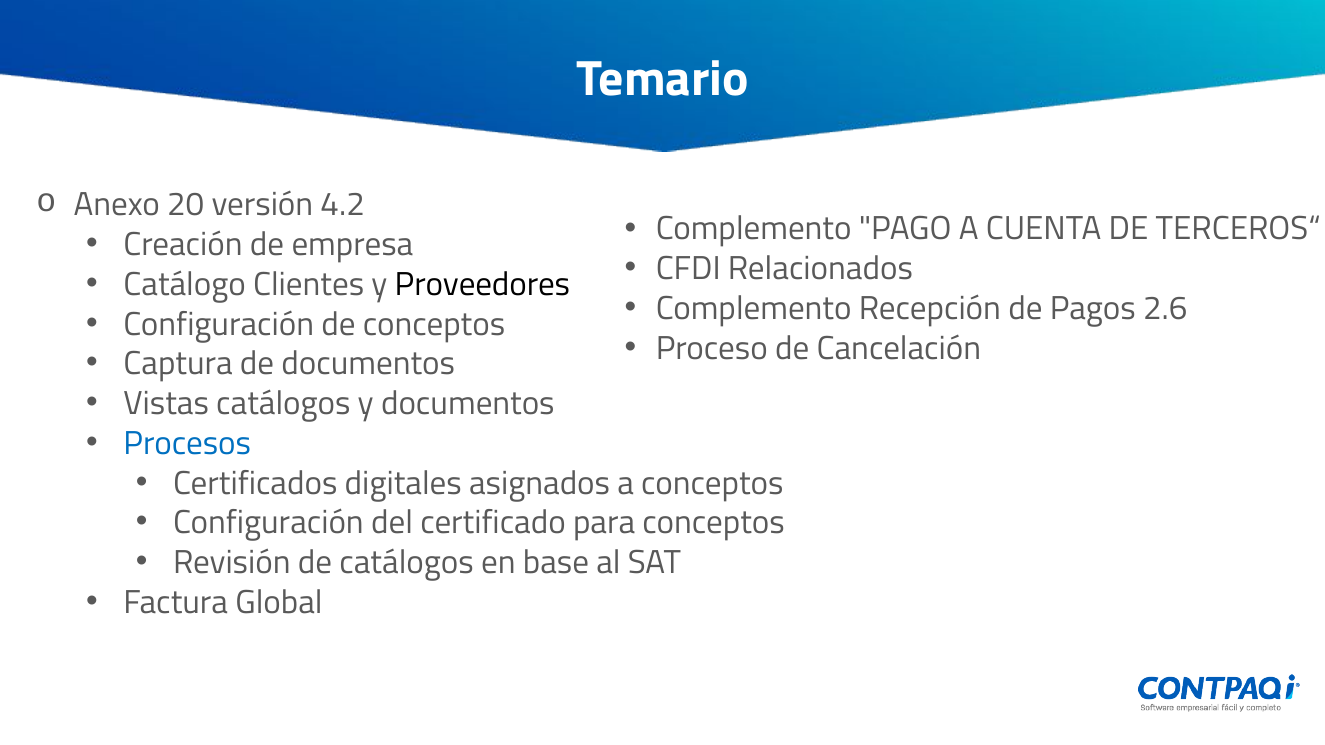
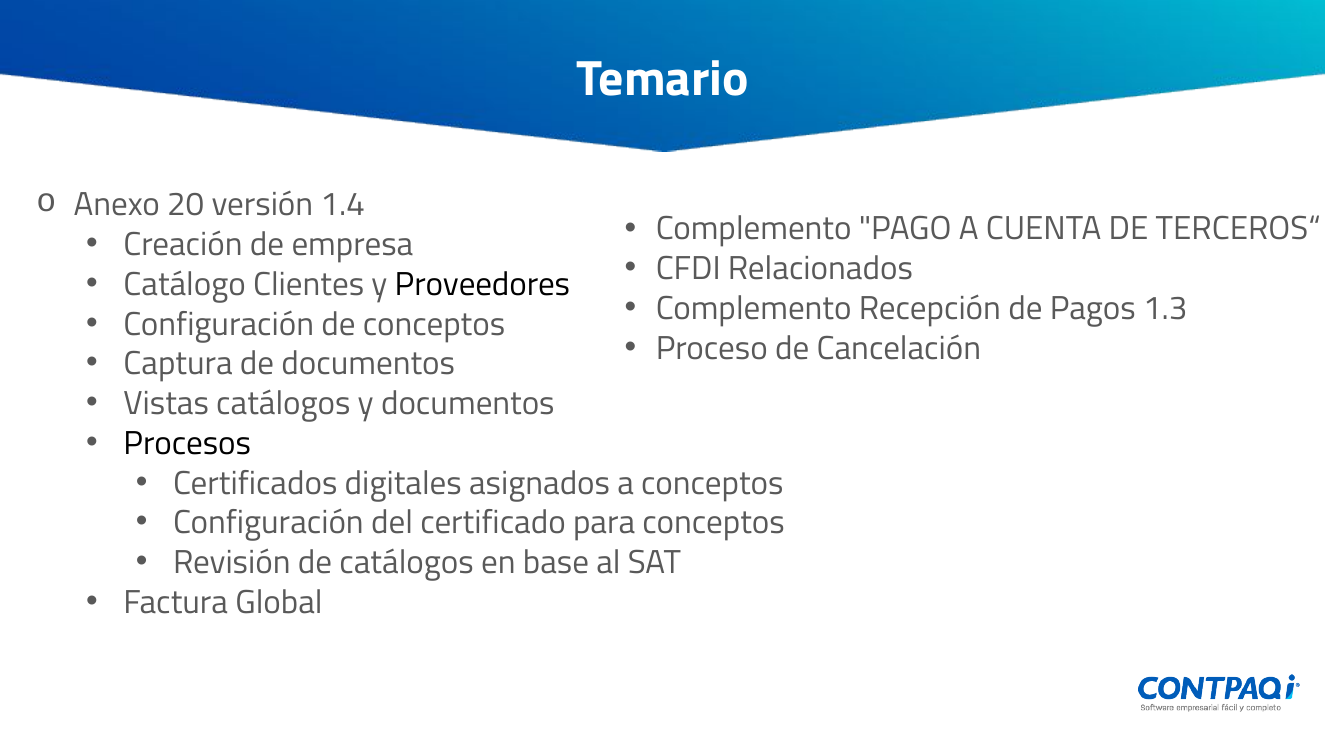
4.2: 4.2 -> 1.4
2.6: 2.6 -> 1.3
Procesos colour: blue -> black
